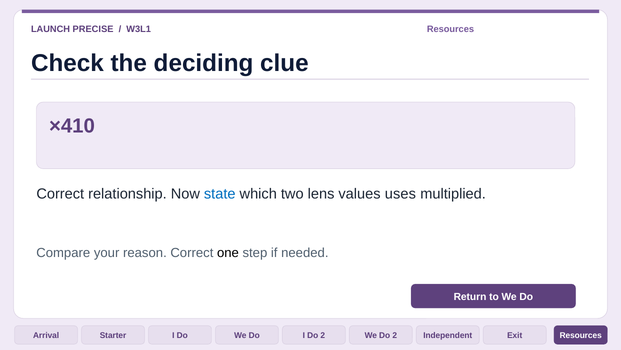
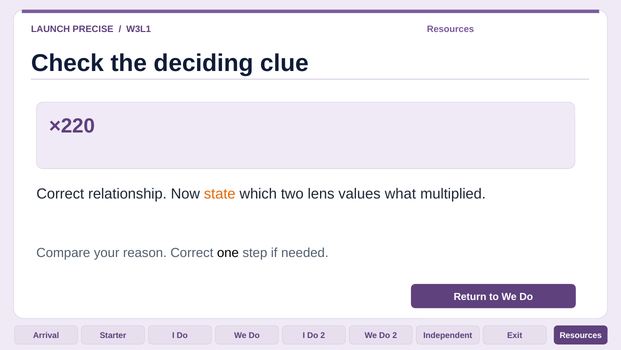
×410: ×410 -> ×220
state colour: blue -> orange
uses: uses -> what
